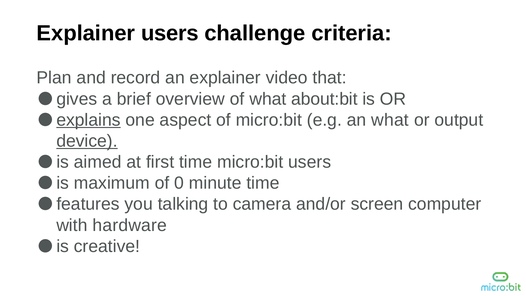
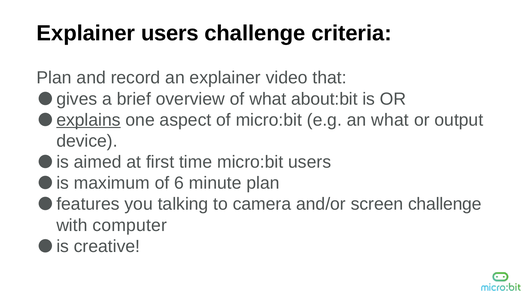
device underline: present -> none
0: 0 -> 6
minute time: time -> plan
screen computer: computer -> challenge
hardware: hardware -> computer
